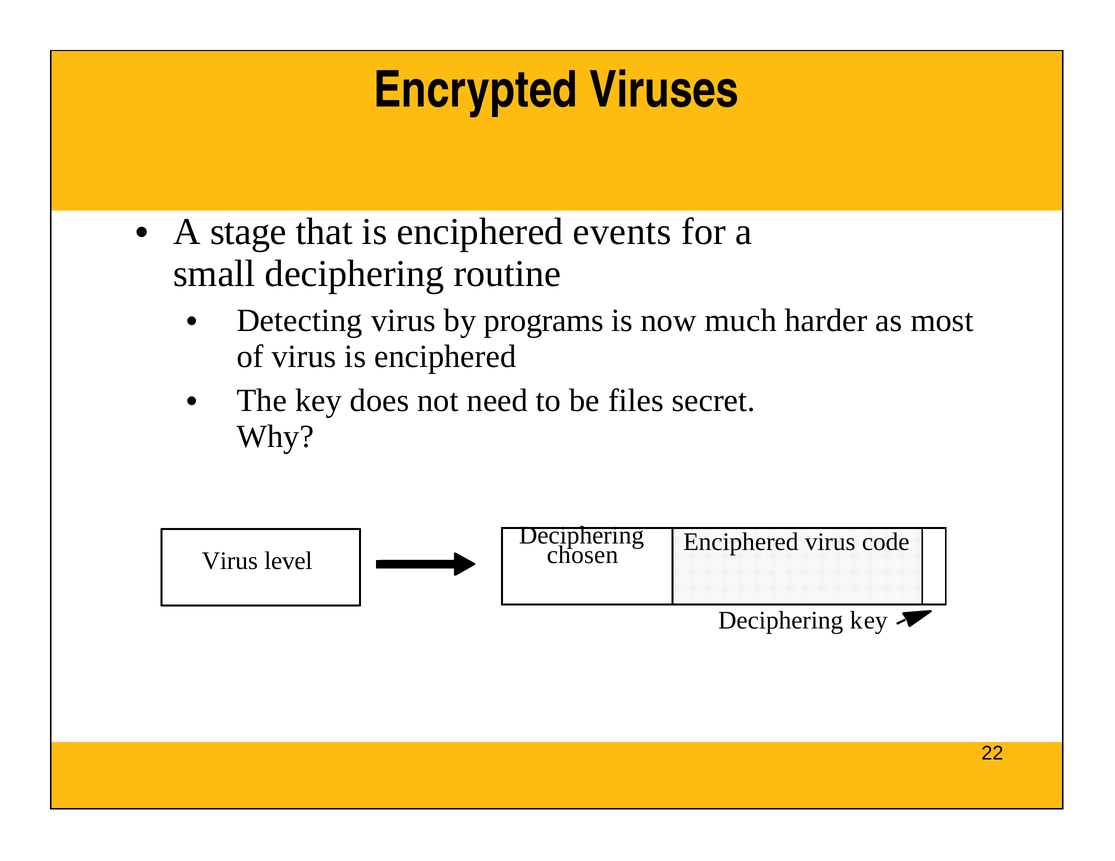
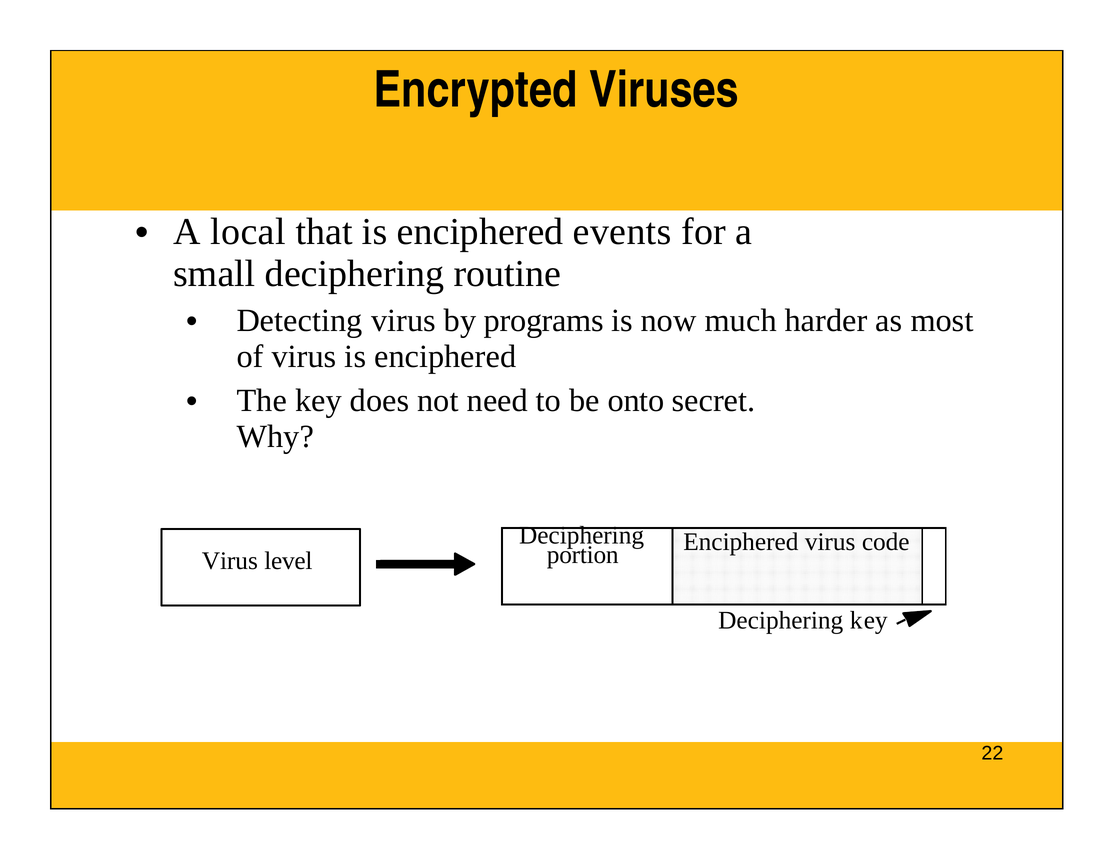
stage: stage -> local
files: files -> onto
chosen: chosen -> portion
